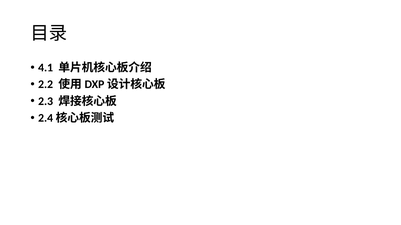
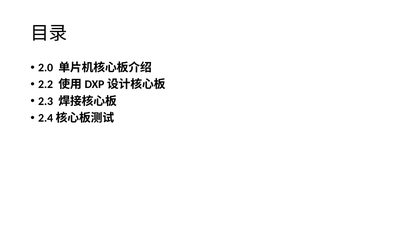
4.1: 4.1 -> 2.0
